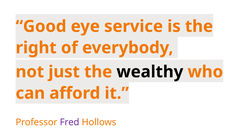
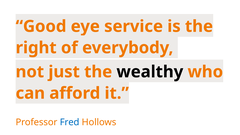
Fred colour: purple -> blue
